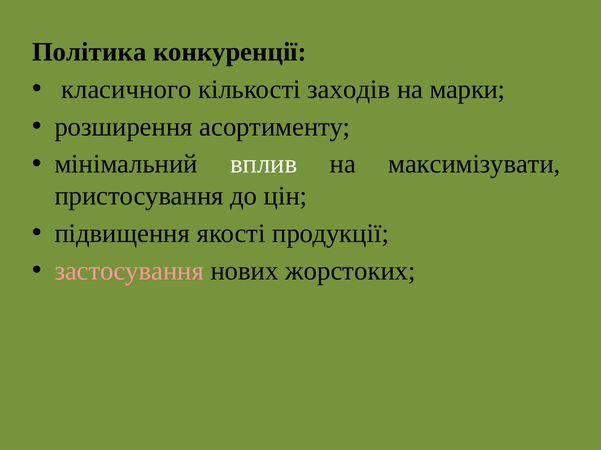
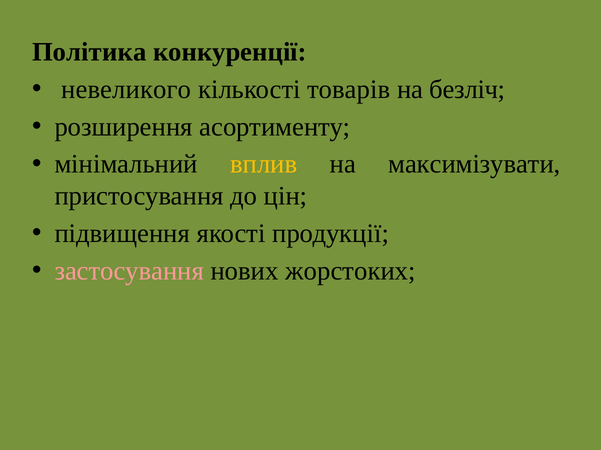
класичного: класичного -> невеликого
заходів: заходів -> товарів
марки: марки -> безліч
вплив colour: white -> yellow
